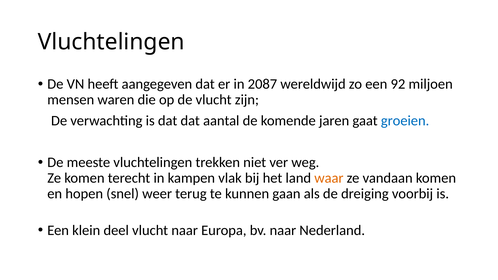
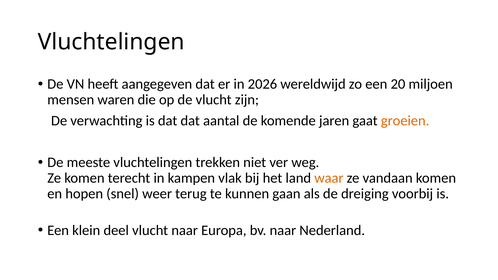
2087: 2087 -> 2026
92: 92 -> 20
groeien colour: blue -> orange
